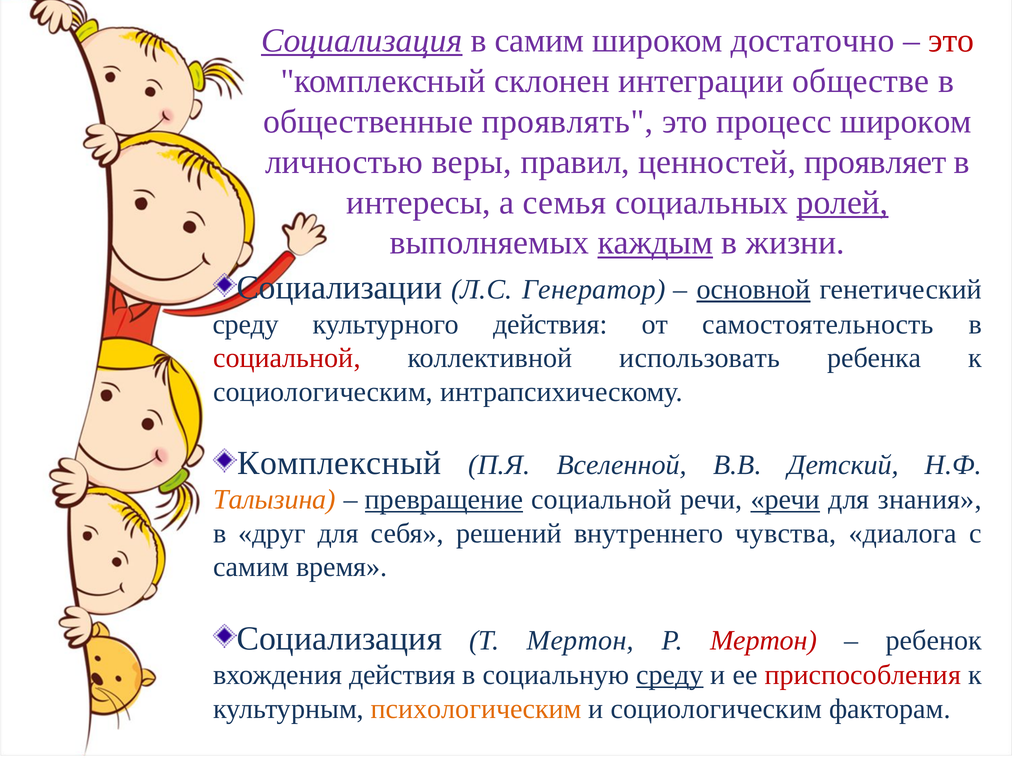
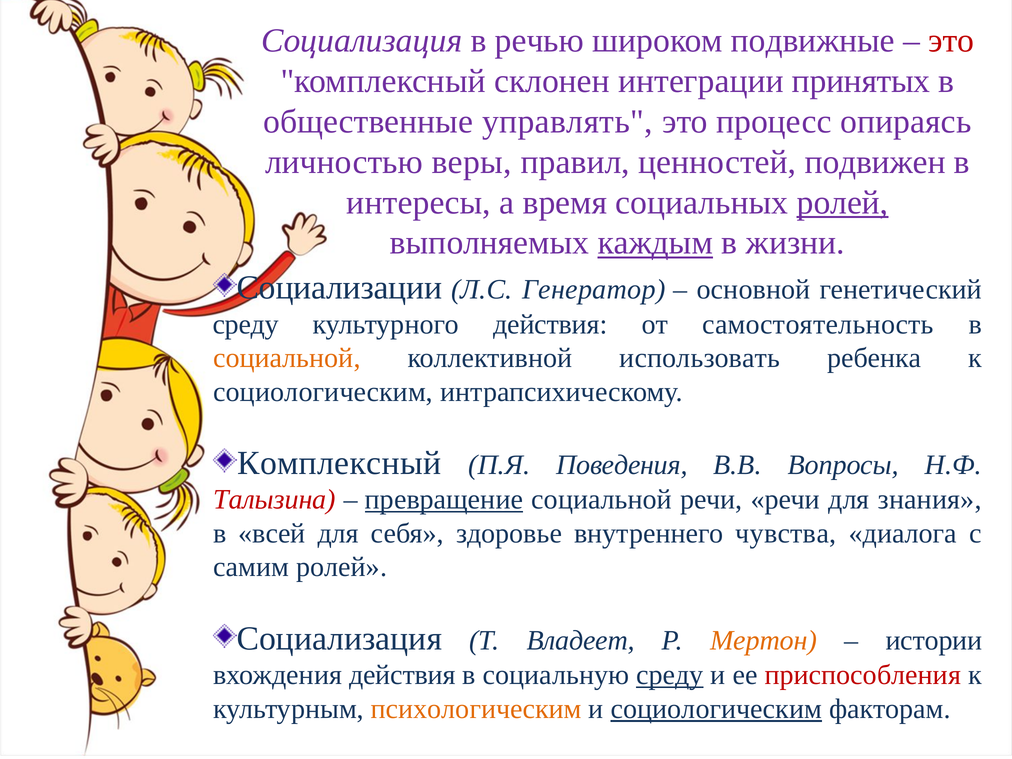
Социализация at (362, 40) underline: present -> none
в самим: самим -> речью
достаточно: достаточно -> подвижные
обществе: обществе -> принятых
проявлять: проявлять -> управлять
процесс широком: широком -> опираясь
проявляет: проявляет -> подвижен
семья: семья -> время
основной underline: present -> none
социальной at (287, 358) colour: red -> orange
Вселенной: Вселенной -> Поведения
Детский: Детский -> Вопросы
Талызина colour: orange -> red
речи at (785, 500) underline: present -> none
друг: друг -> всей
решений: решений -> здоровье
самим время: время -> ролей
Т Мертон: Мертон -> Владеет
Мертон at (764, 640) colour: red -> orange
ребенок: ребенок -> истории
социологическим at (716, 709) underline: none -> present
